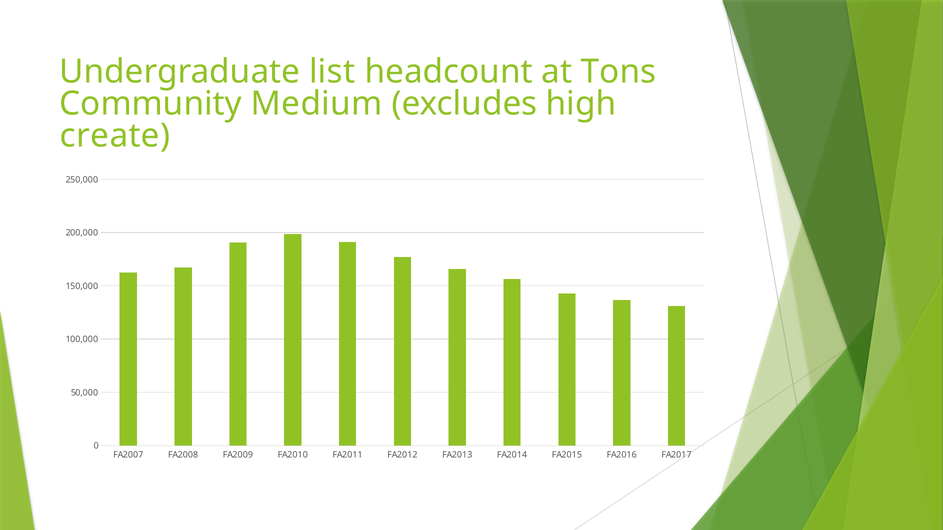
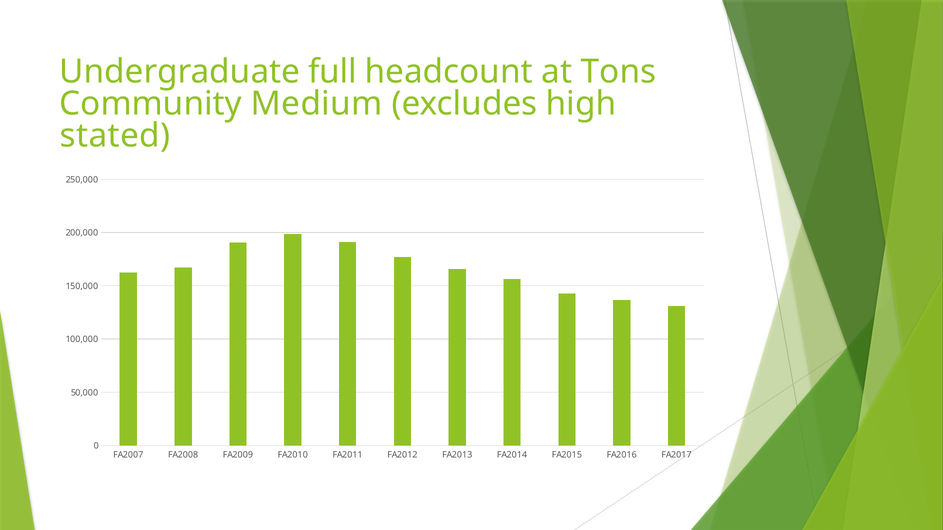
list: list -> full
create: create -> stated
